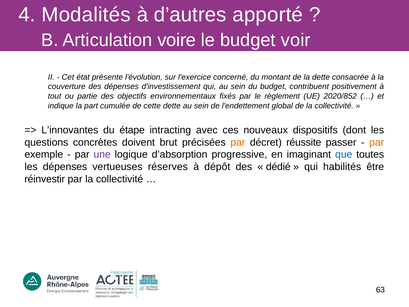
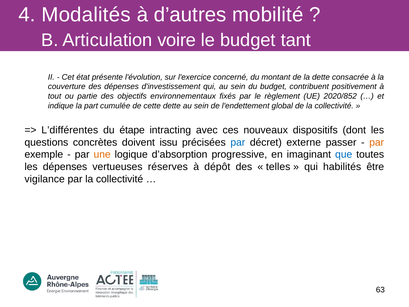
apporté: apporté -> mobilité
voir: voir -> tant
L’innovantes: L’innovantes -> L’différentes
brut: brut -> issu
par at (238, 142) colour: orange -> blue
réussite: réussite -> externe
une colour: purple -> orange
dédié: dédié -> telles
réinvestir: réinvestir -> vigilance
